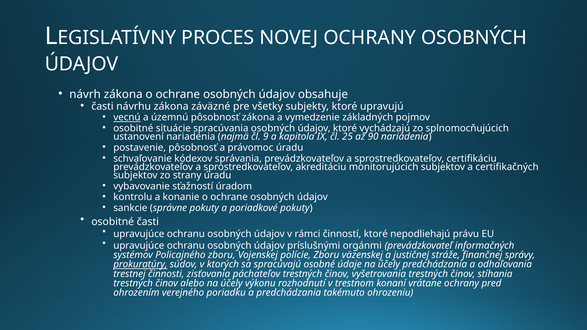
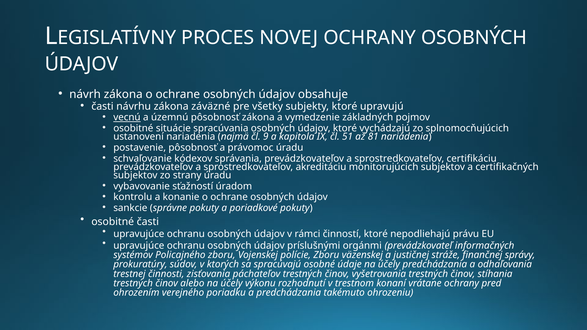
25: 25 -> 51
90: 90 -> 81
prokuratúry underline: present -> none
